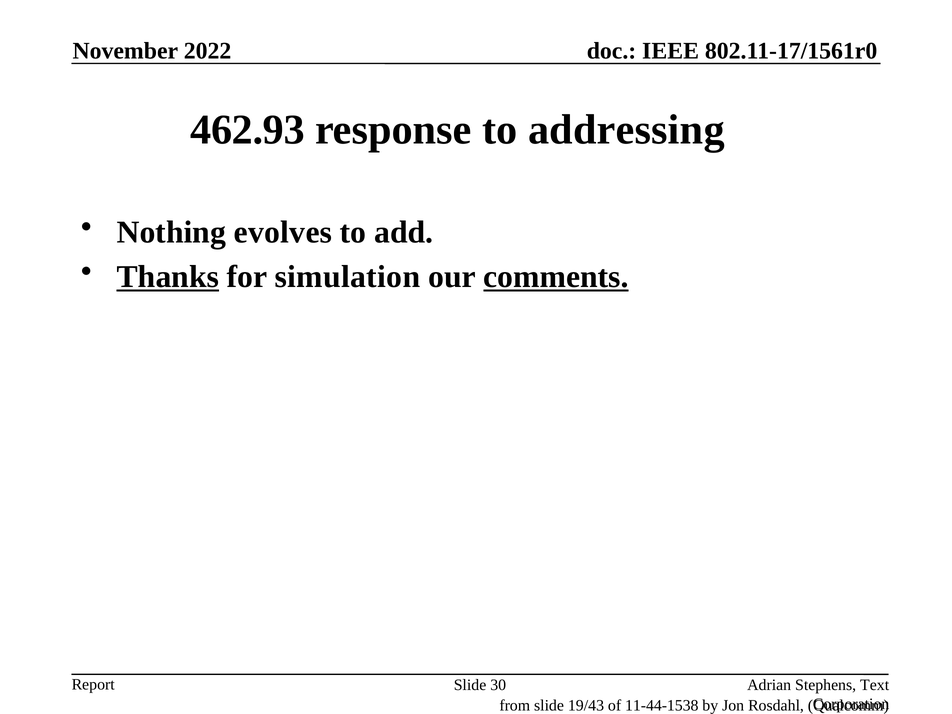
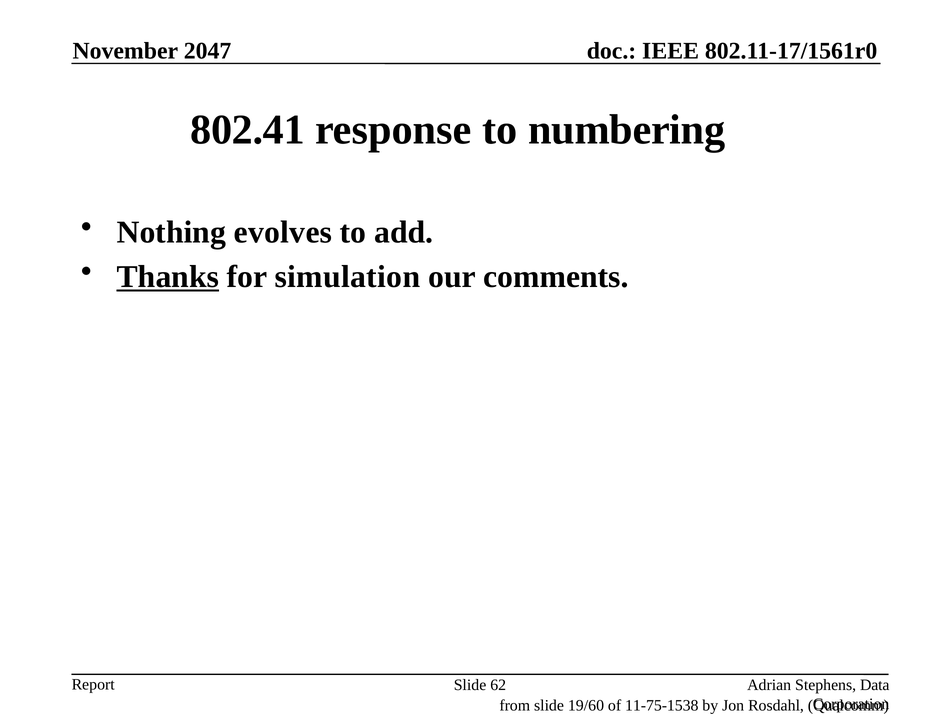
2022: 2022 -> 2047
462.93: 462.93 -> 802.41
addressing: addressing -> numbering
comments underline: present -> none
30: 30 -> 62
Text: Text -> Data
19/43: 19/43 -> 19/60
11-44-1538: 11-44-1538 -> 11-75-1538
